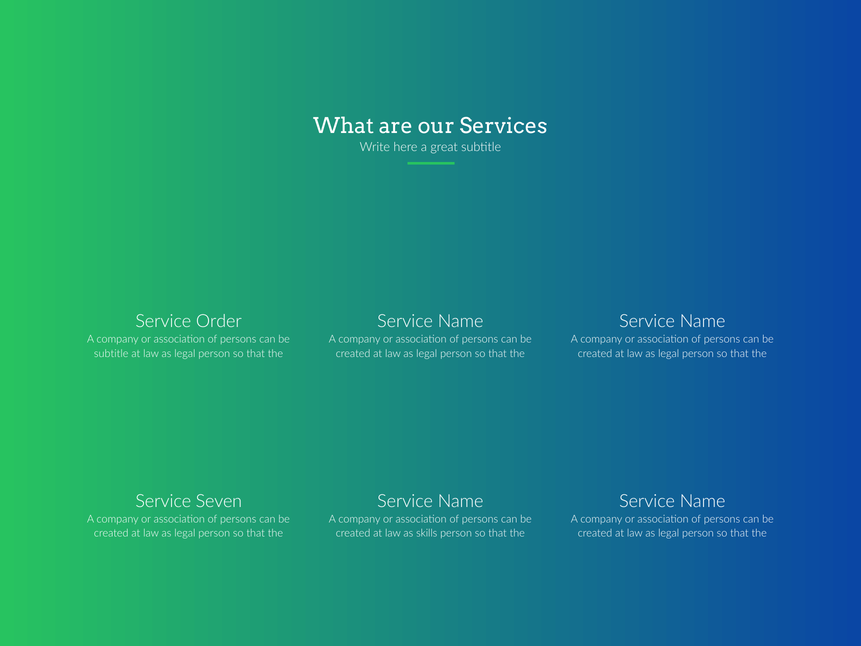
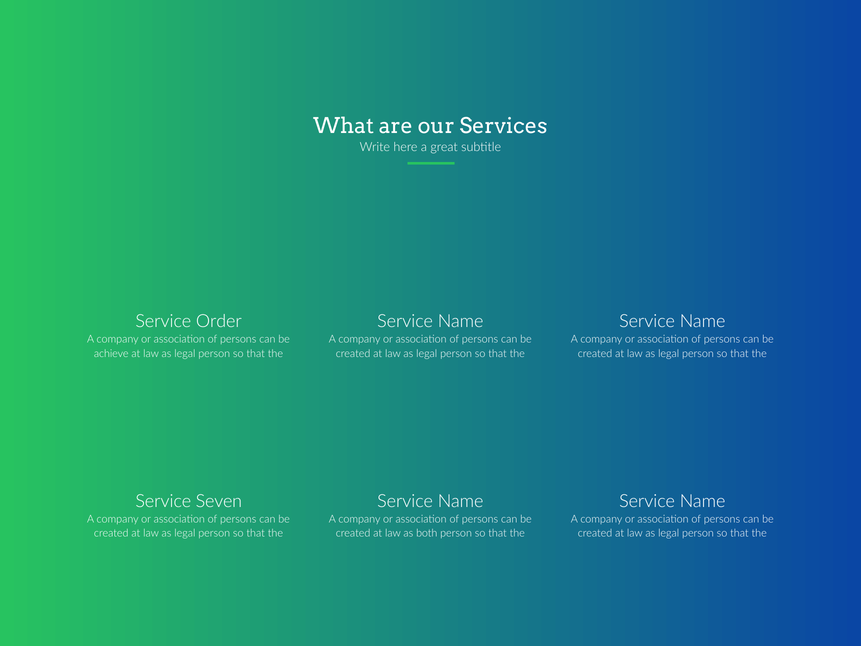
subtitle at (111, 353): subtitle -> achieve
skills: skills -> both
